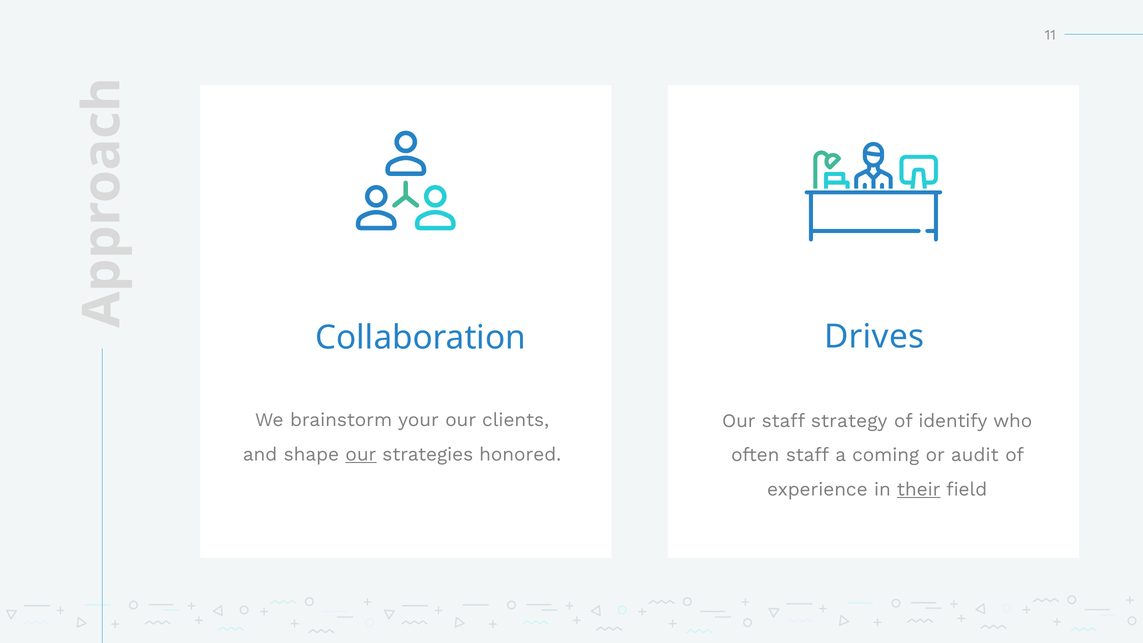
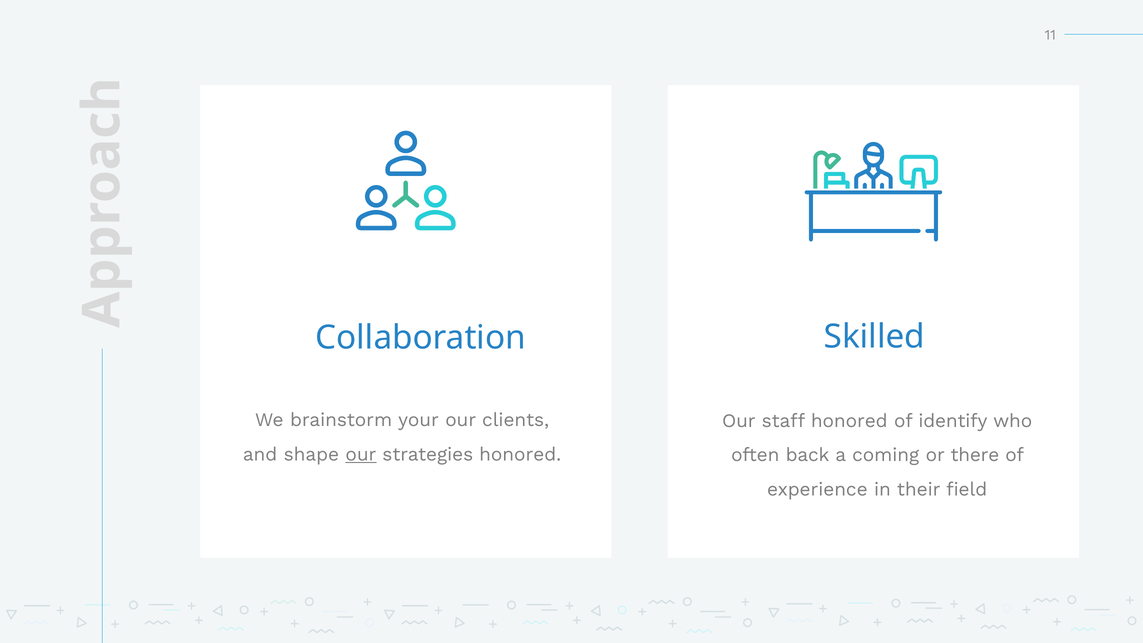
Drives: Drives -> Skilled
staff strategy: strategy -> honored
often staff: staff -> back
audit: audit -> there
their underline: present -> none
